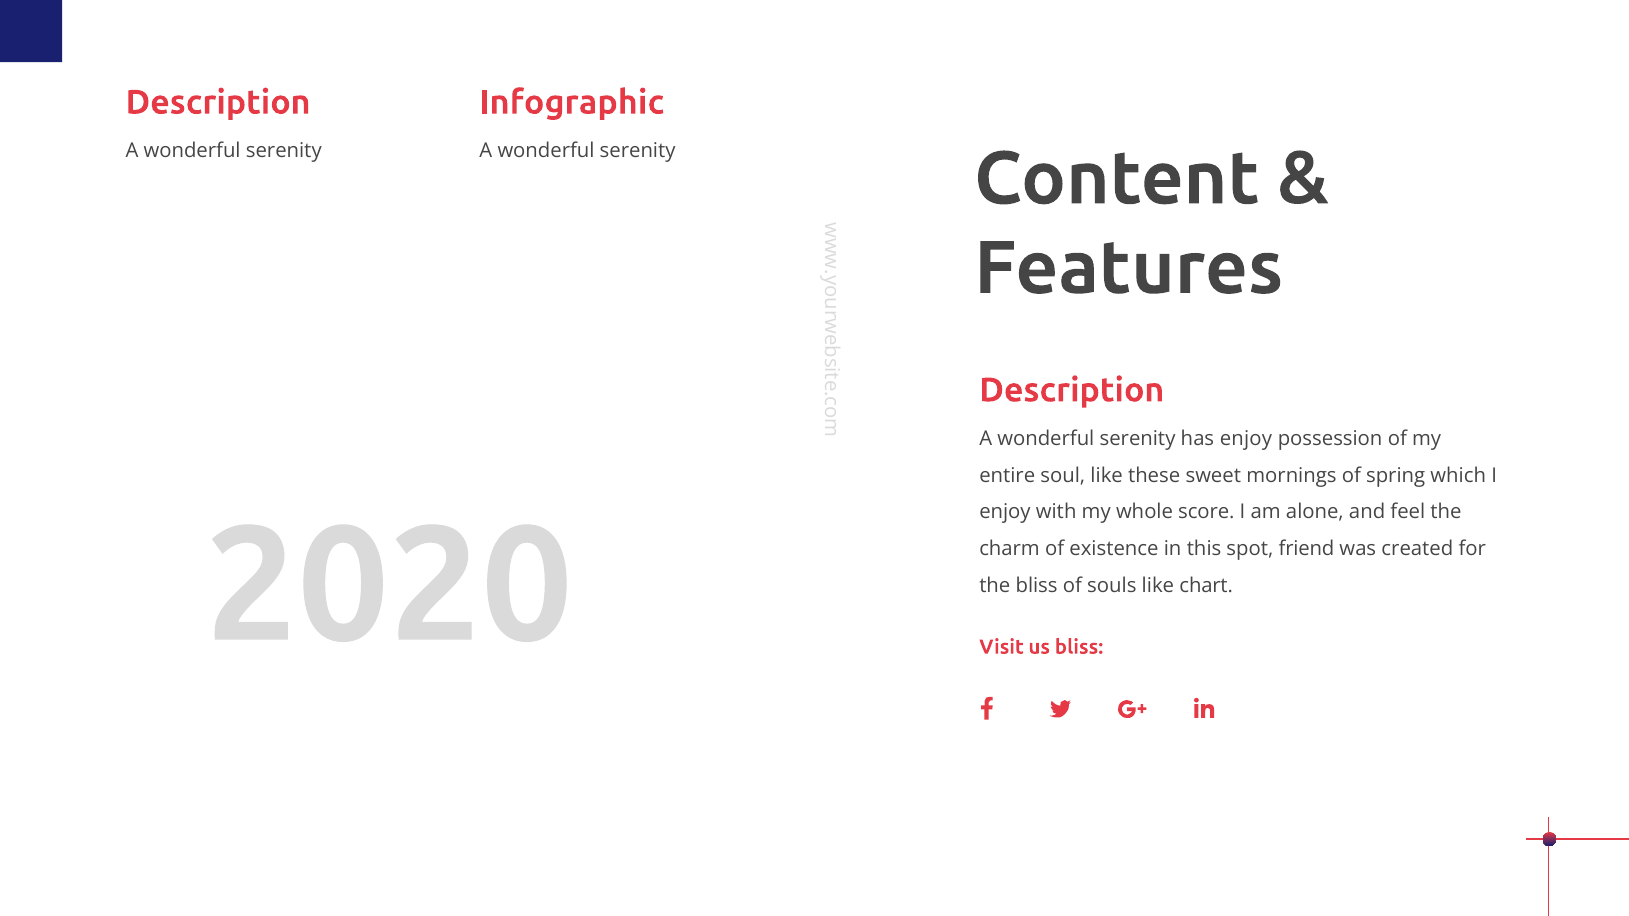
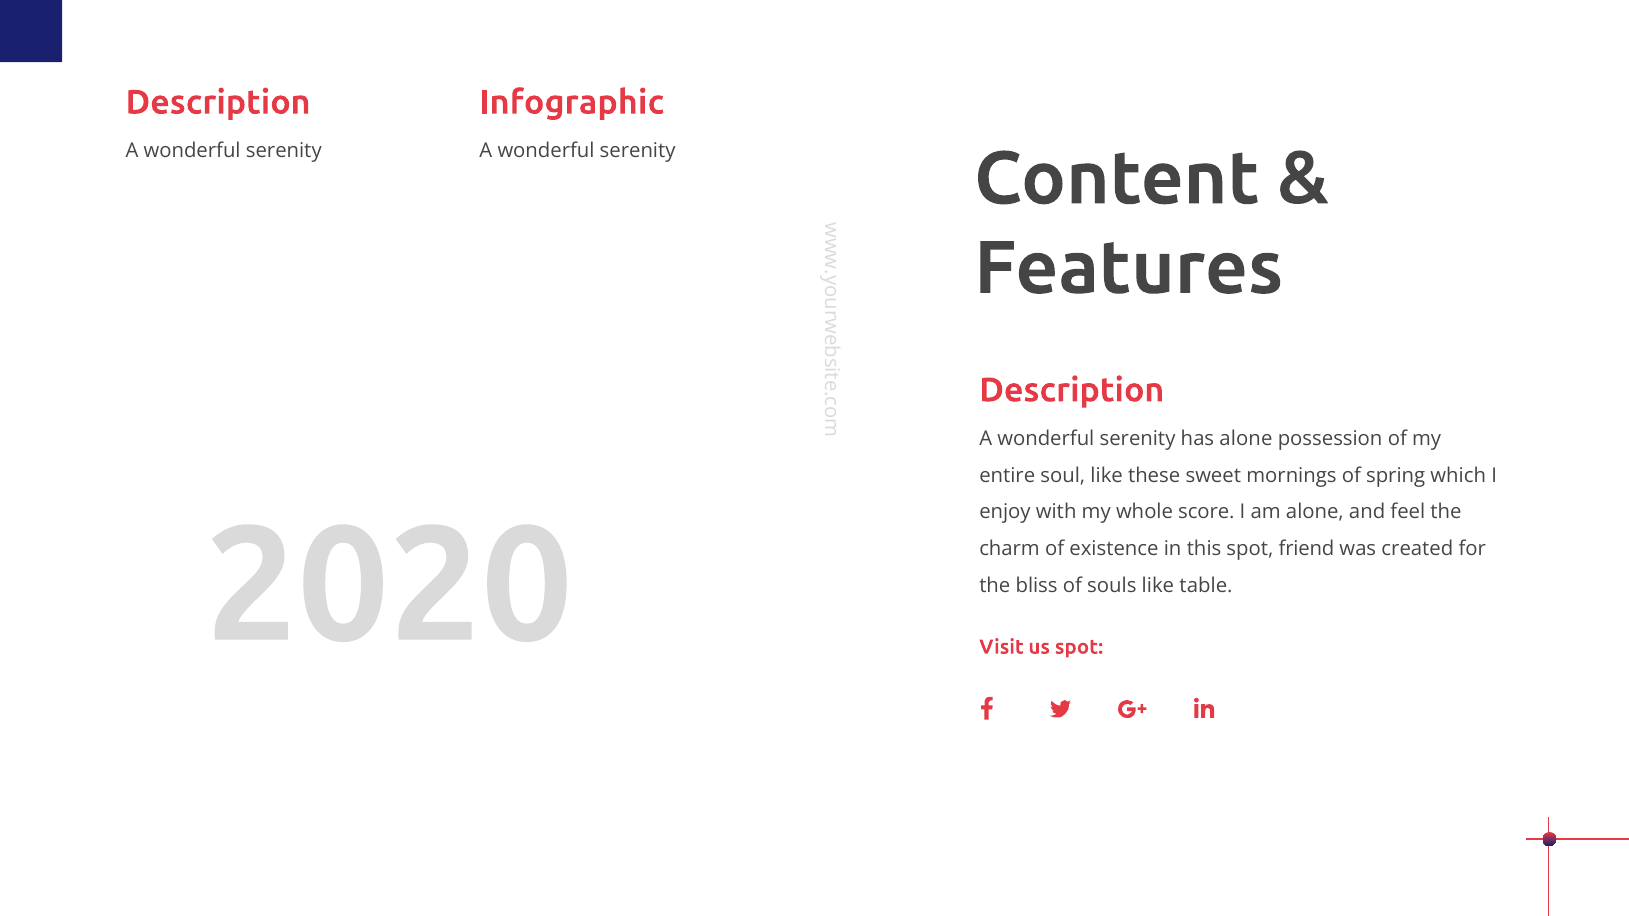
has enjoy: enjoy -> alone
us bliss: bliss -> spot
chart: chart -> table
